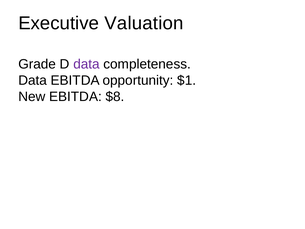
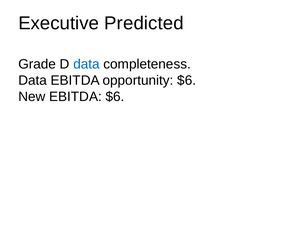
Valuation: Valuation -> Predicted
data at (86, 64) colour: purple -> blue
opportunity $1: $1 -> $6
EBITDA $8: $8 -> $6
